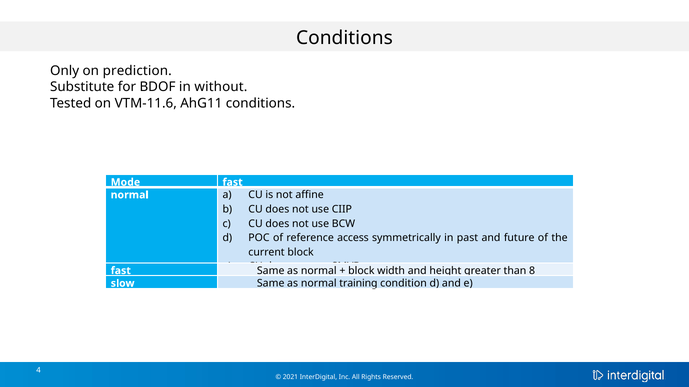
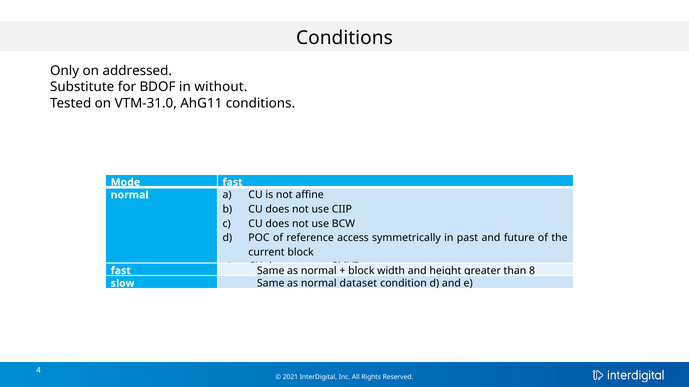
prediction: prediction -> addressed
VTM-11.6: VTM-11.6 -> VTM-31.0
training: training -> dataset
